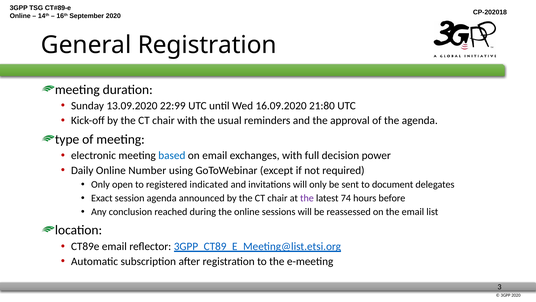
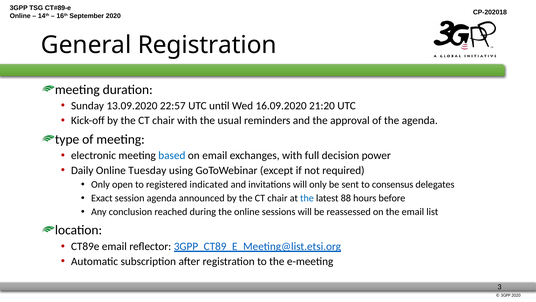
22:99: 22:99 -> 22:57
21:80: 21:80 -> 21:20
Number: Number -> Tuesday
document: document -> consensus
the at (307, 198) colour: purple -> blue
74: 74 -> 88
